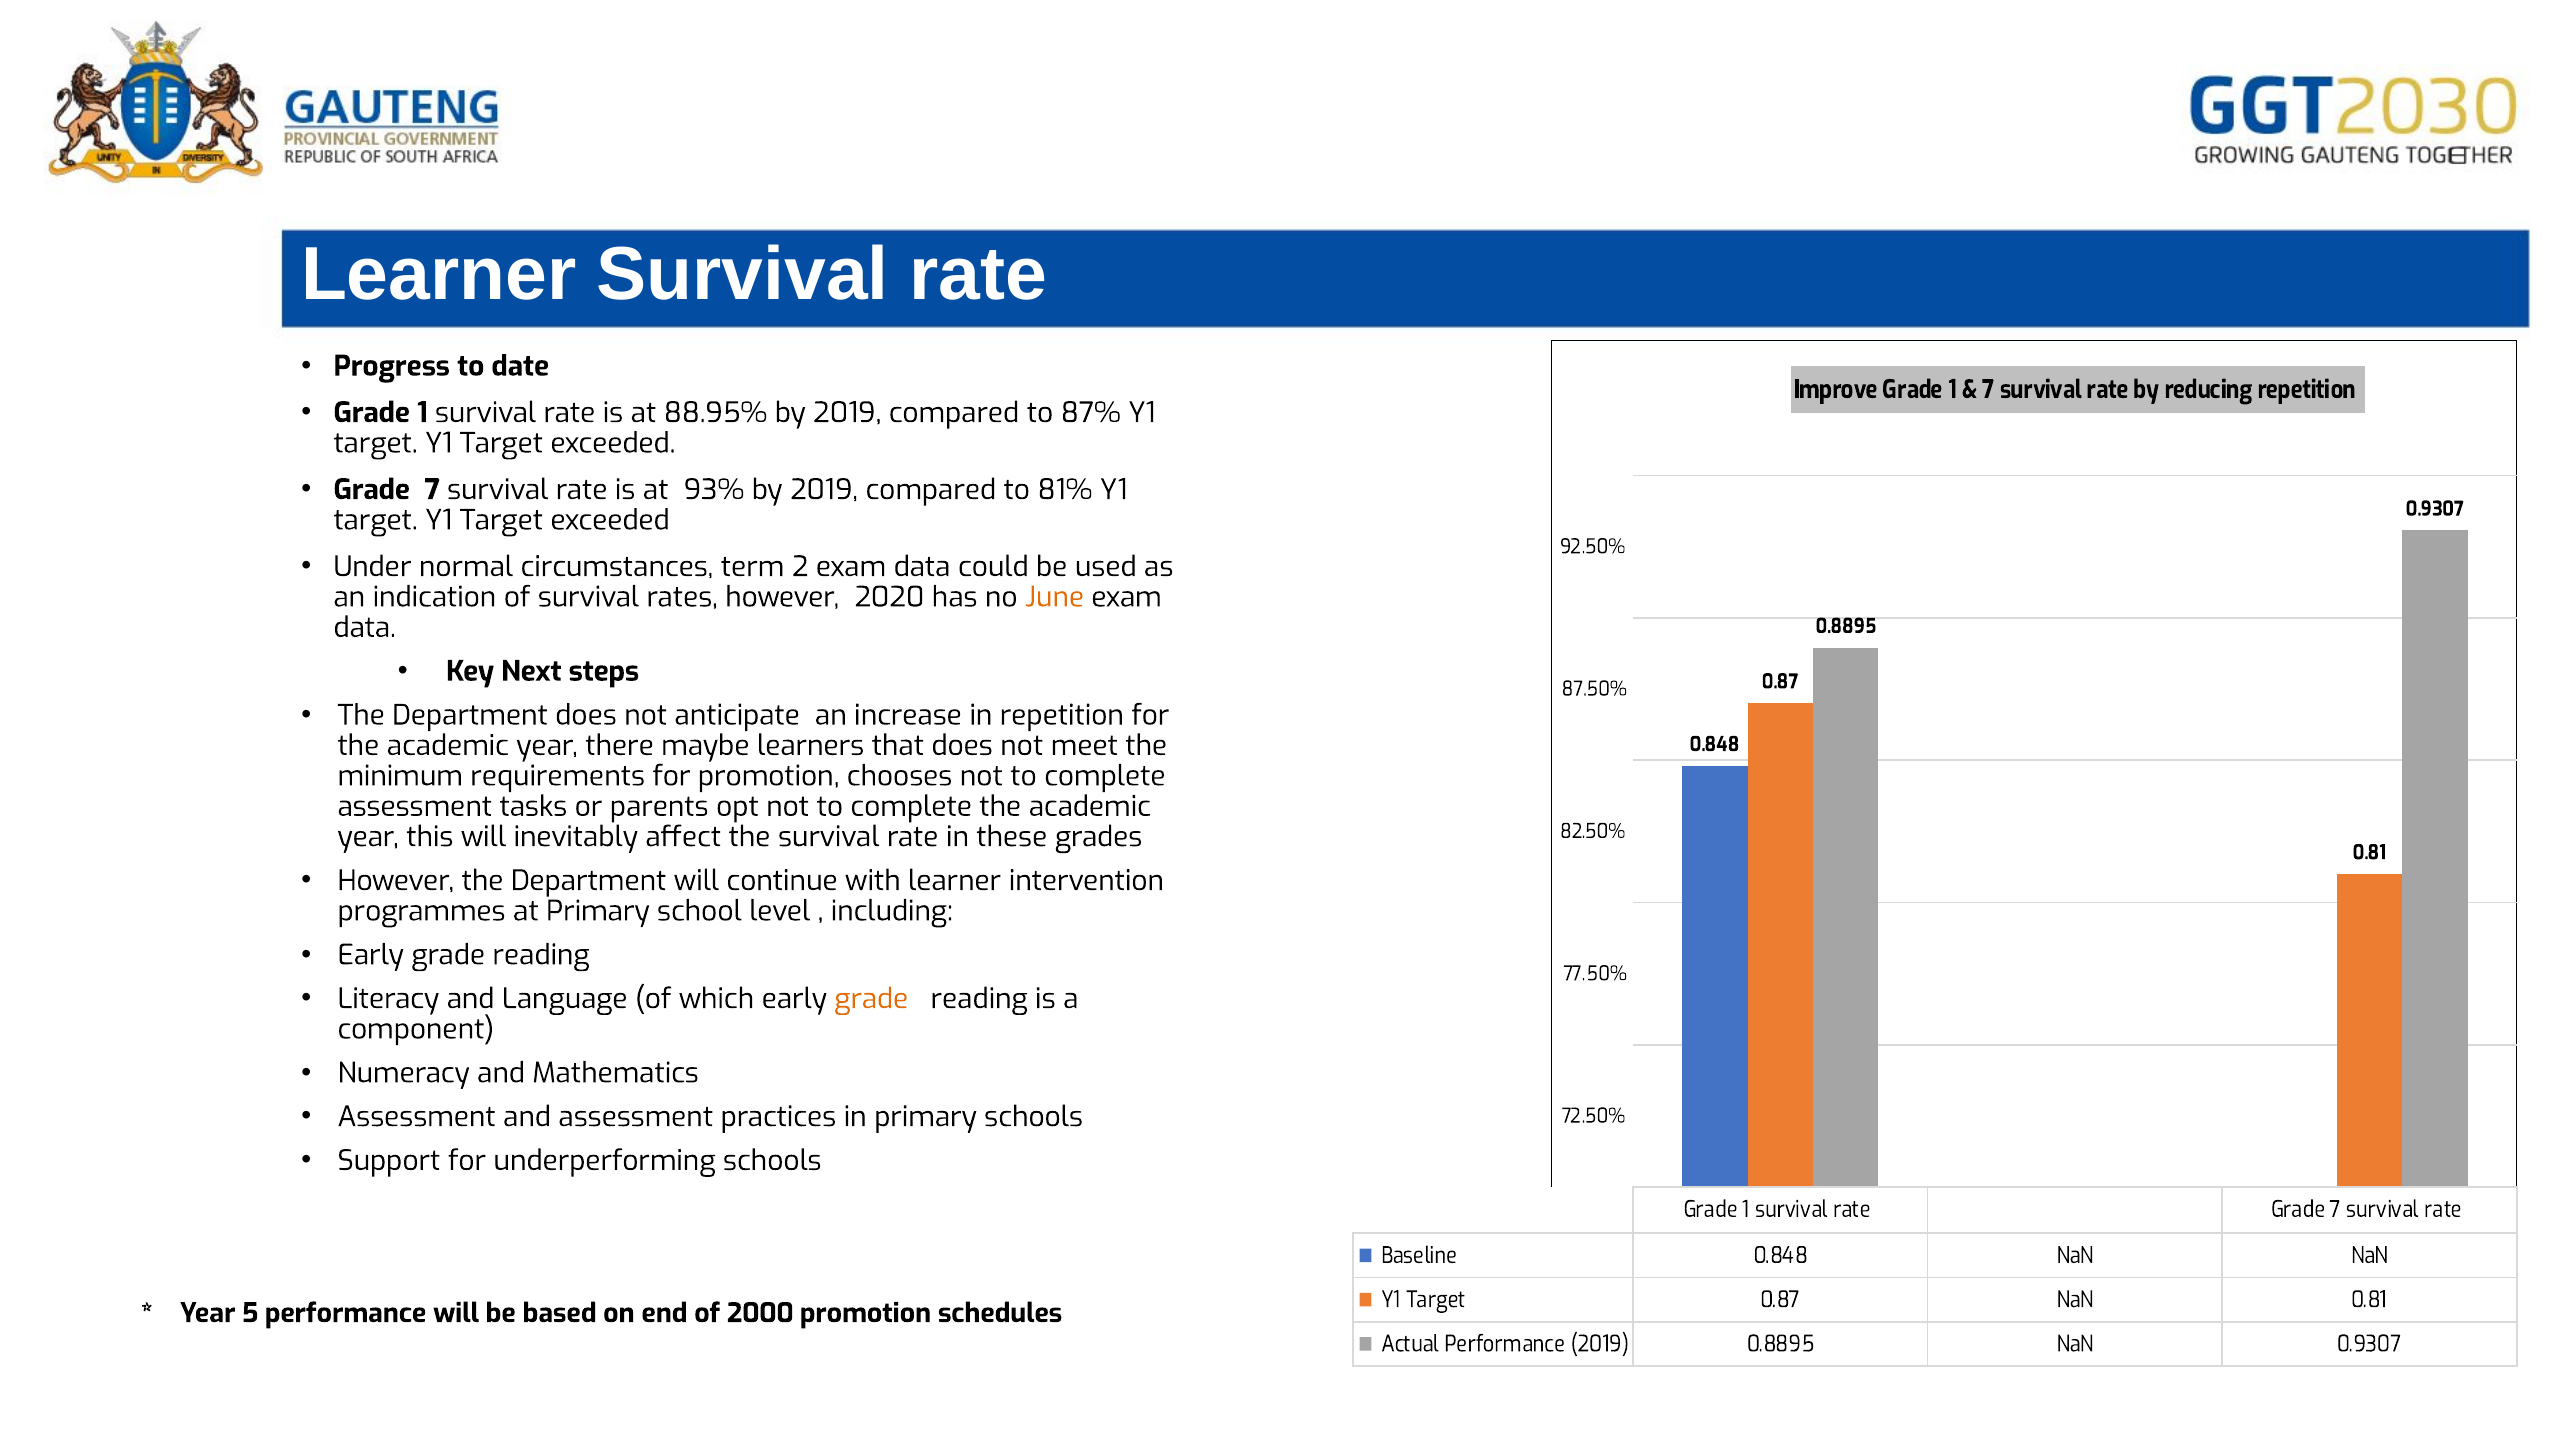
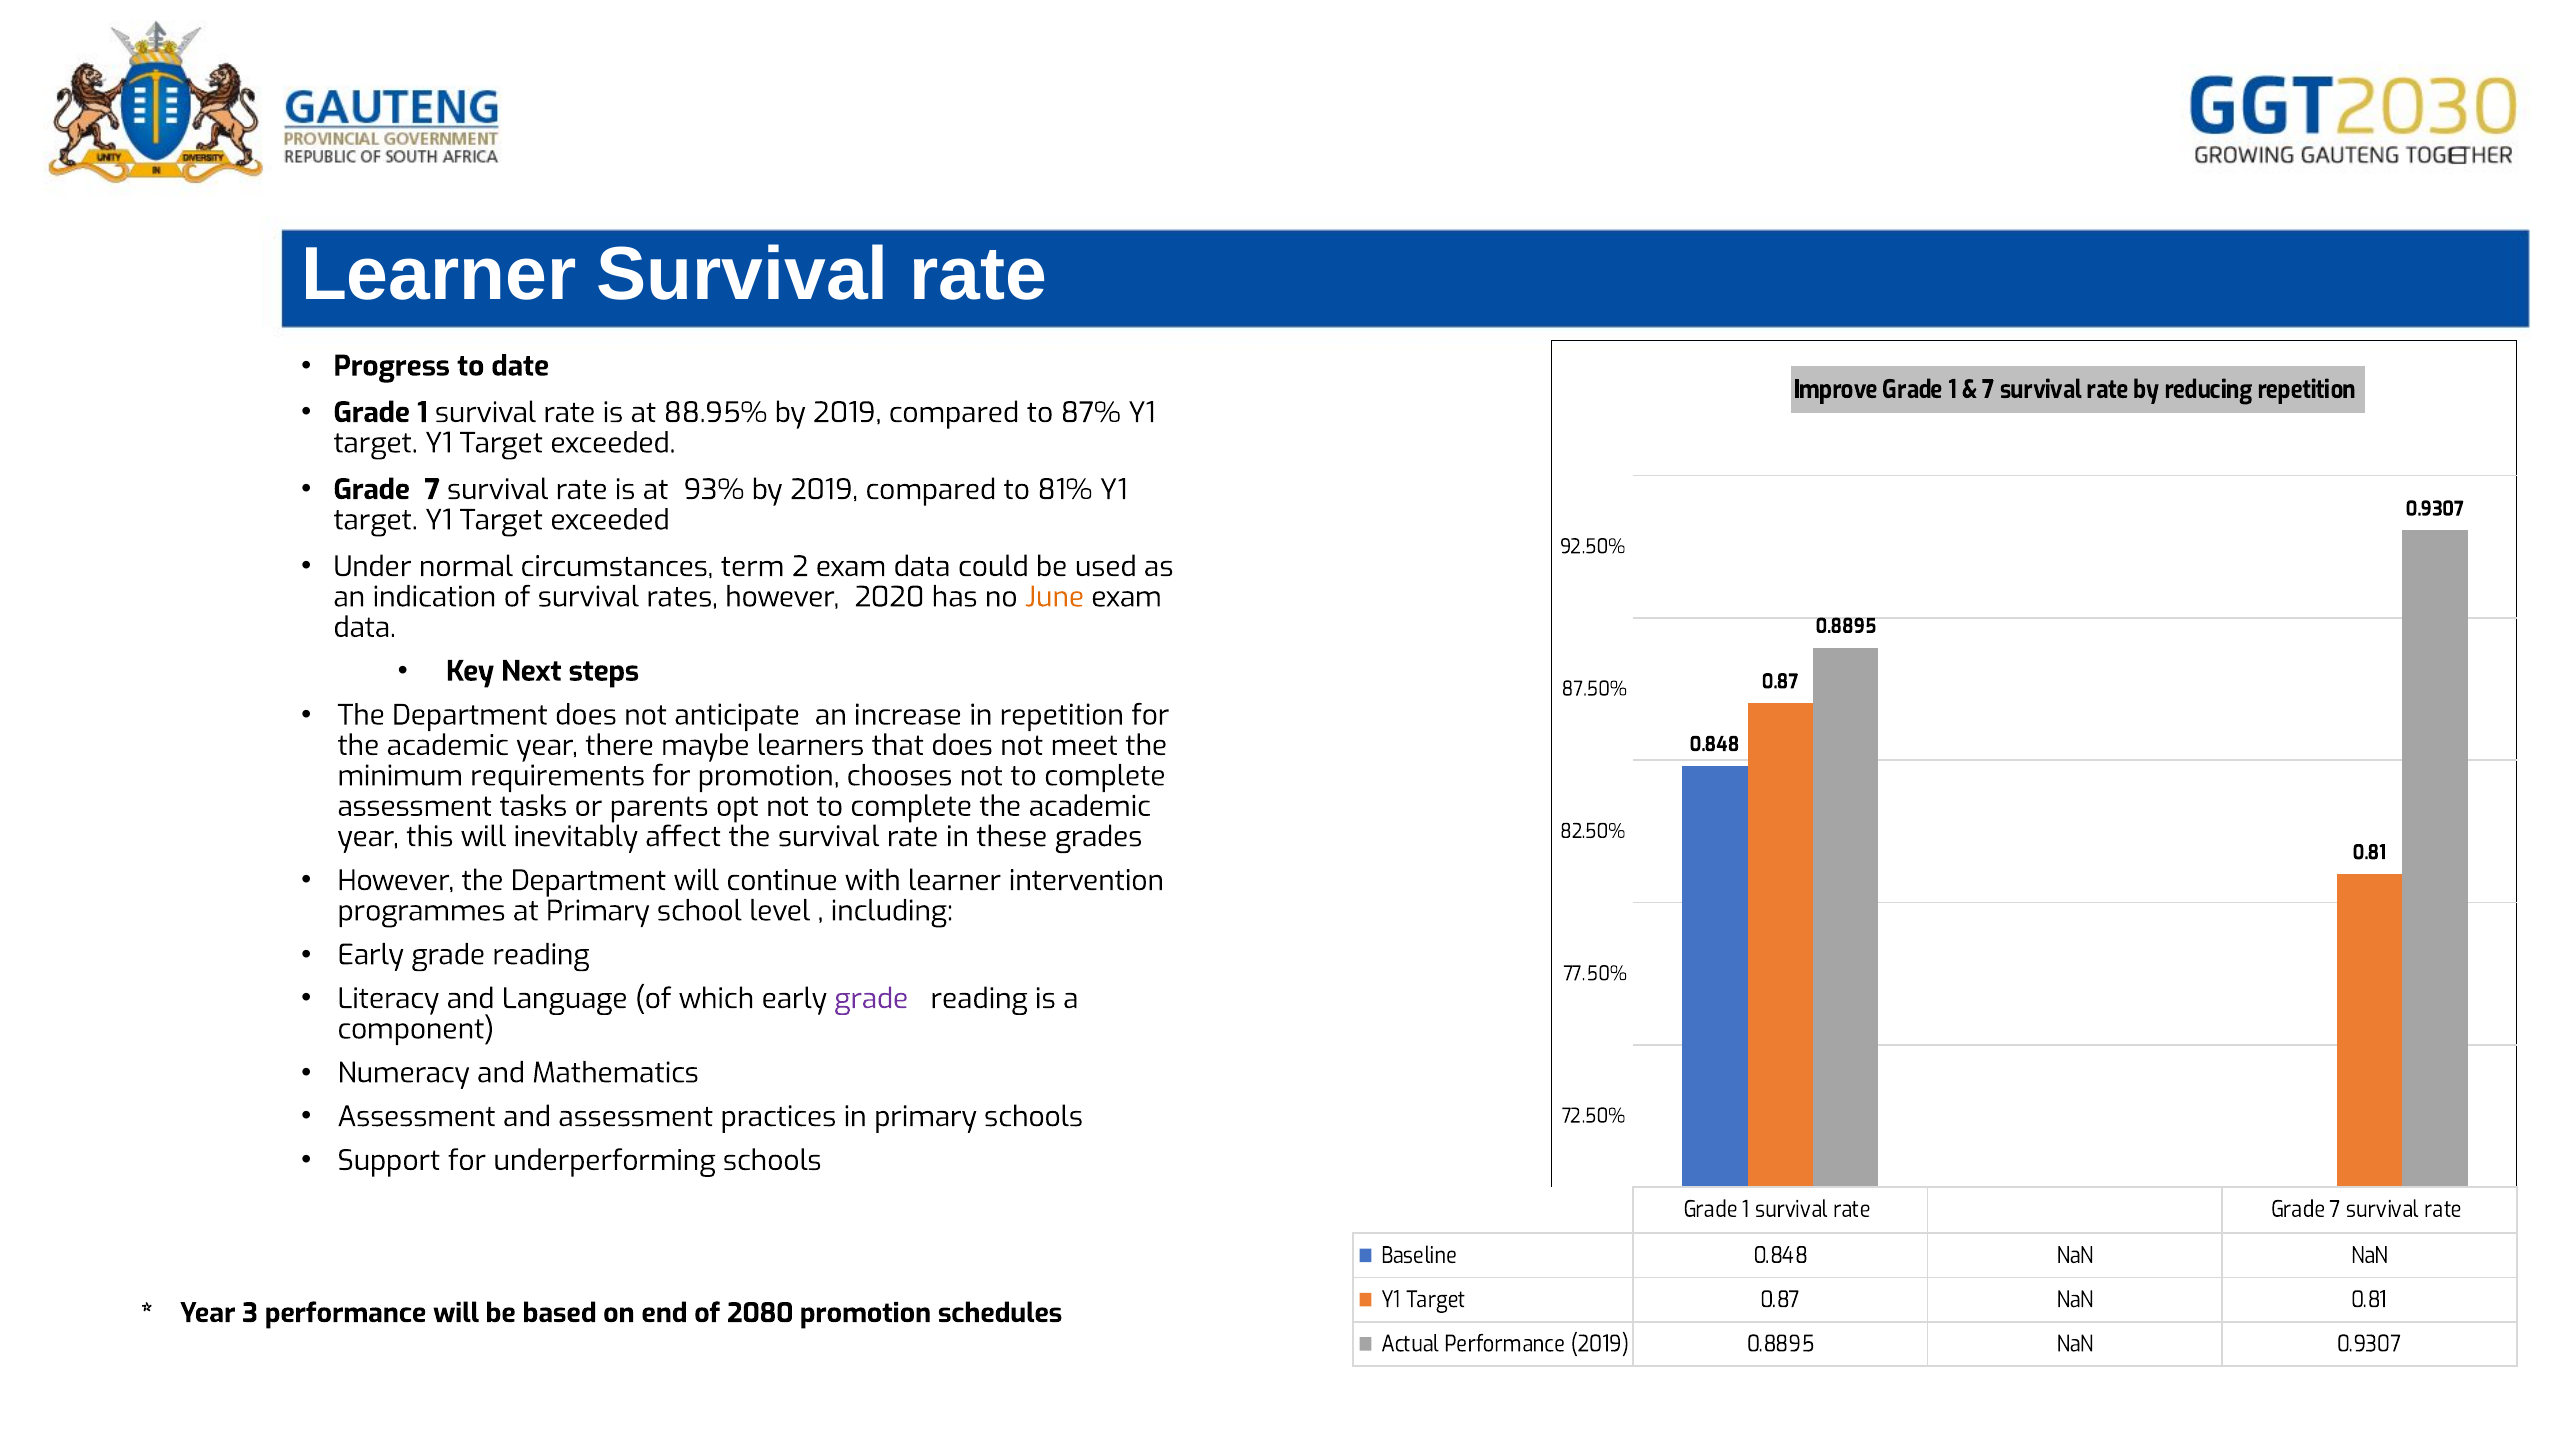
grade at (871, 999) colour: orange -> purple
5: 5 -> 3
2000: 2000 -> 2080
